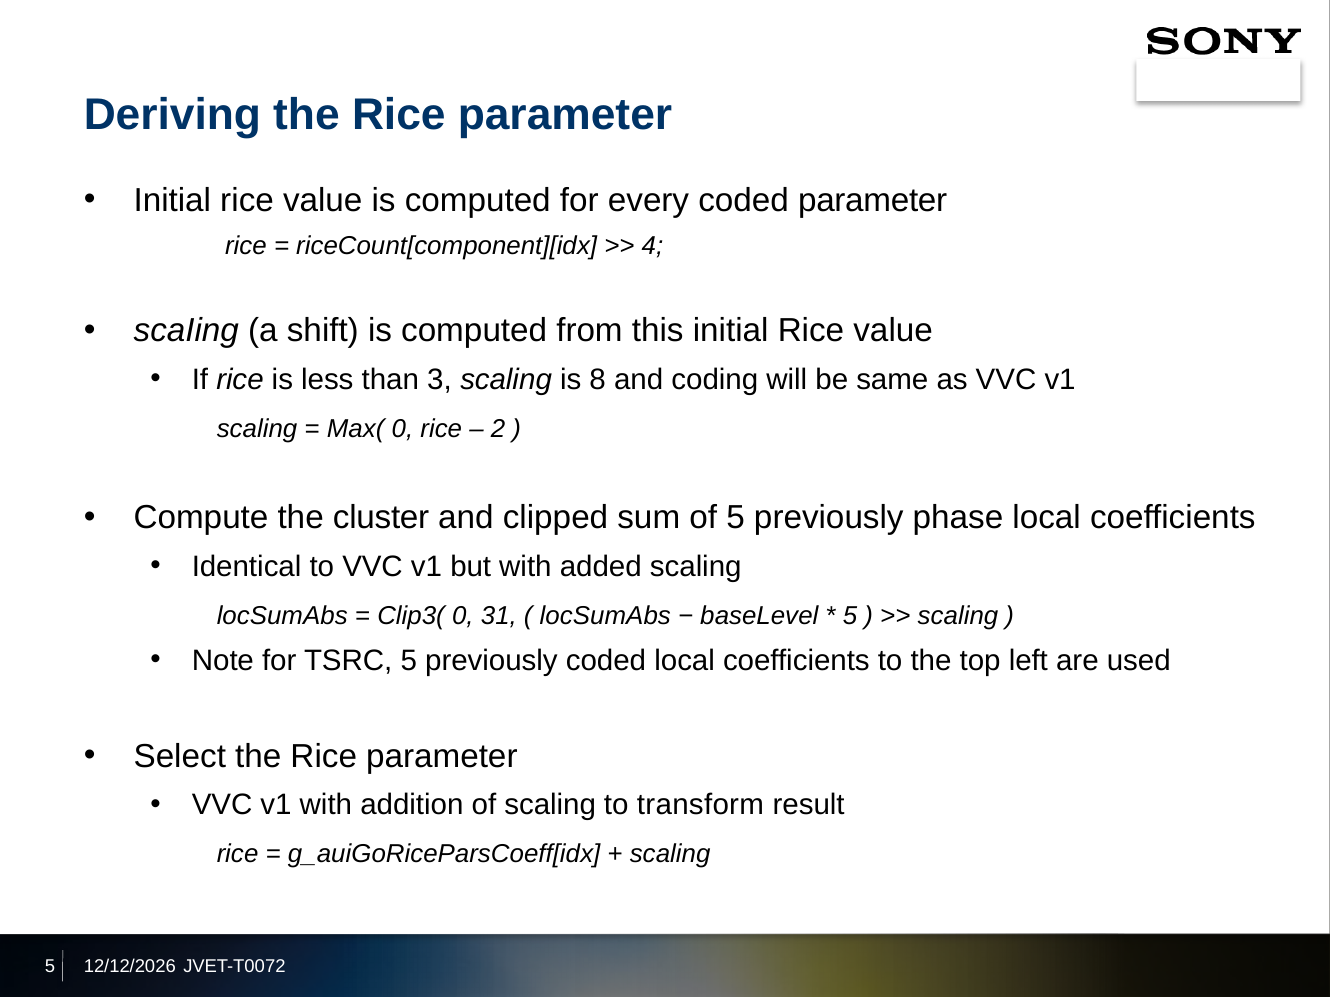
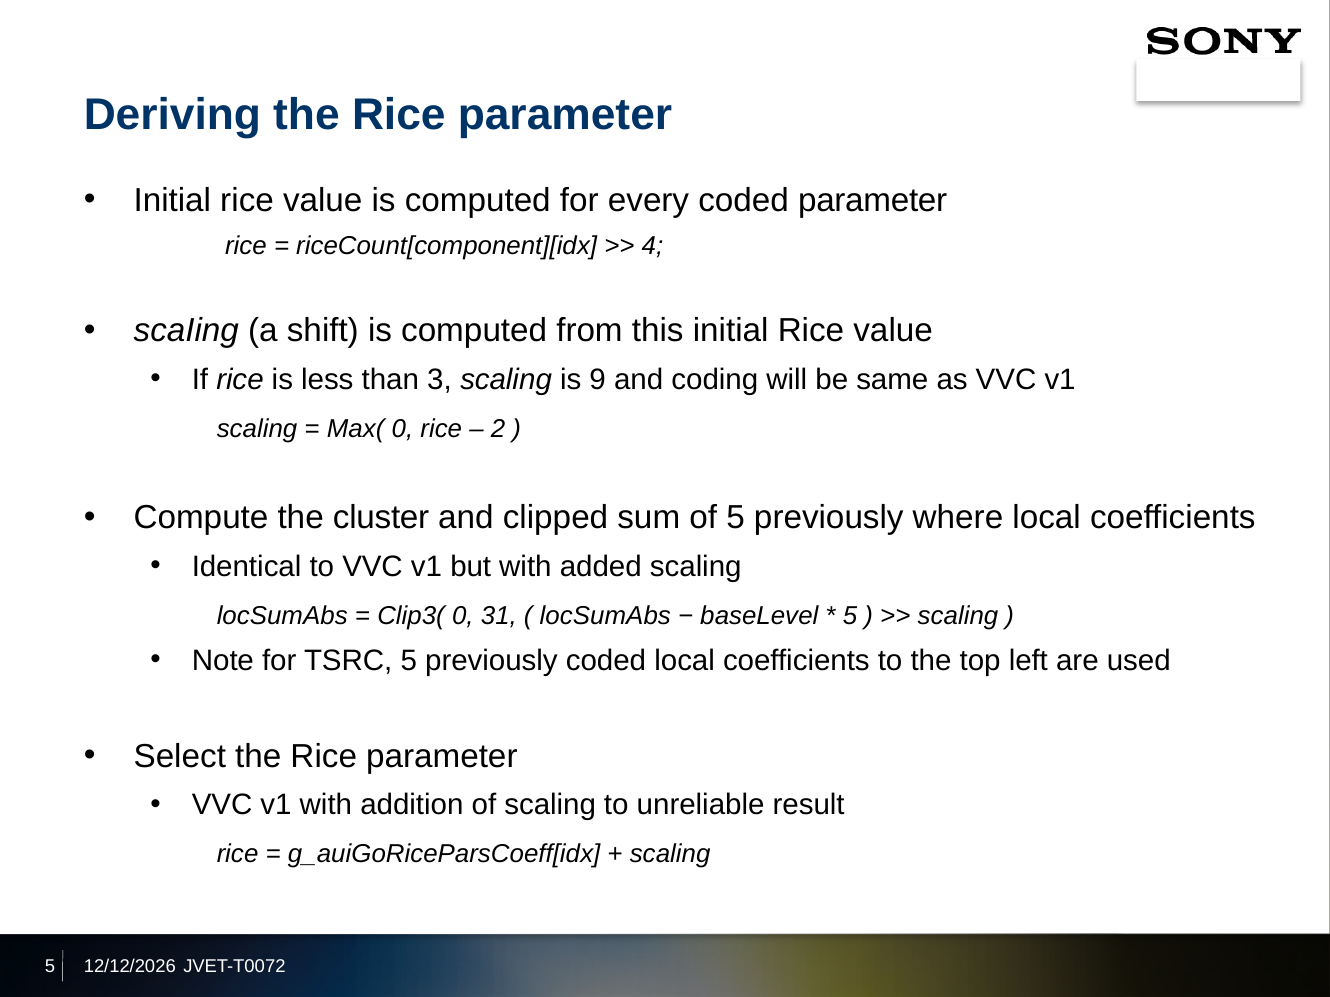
8: 8 -> 9
phase: phase -> where
transform: transform -> unreliable
